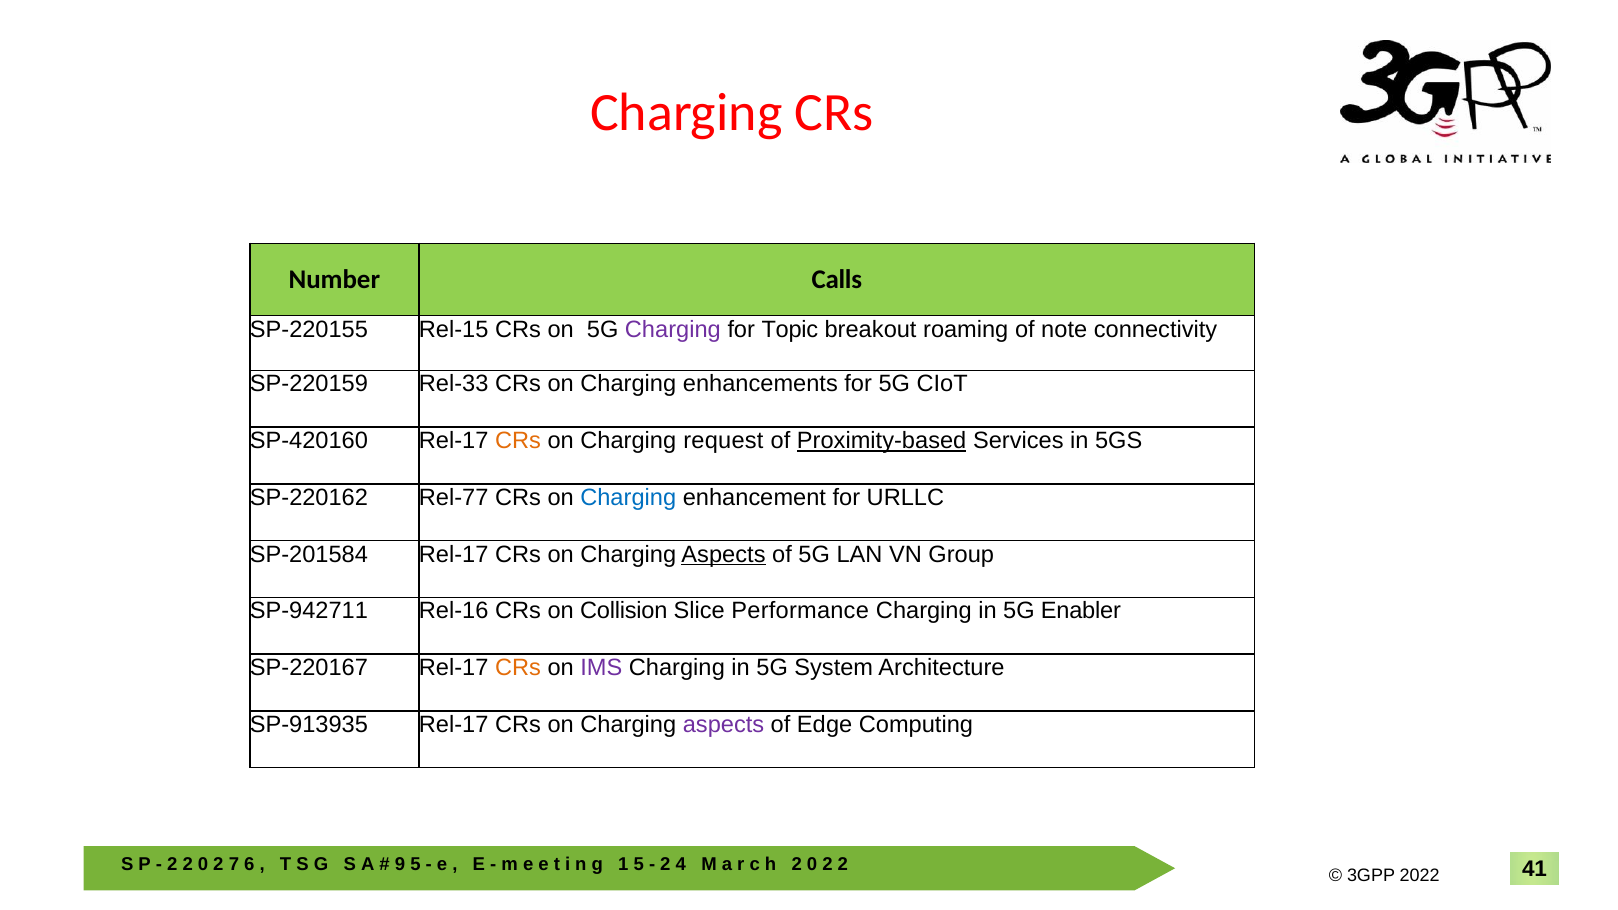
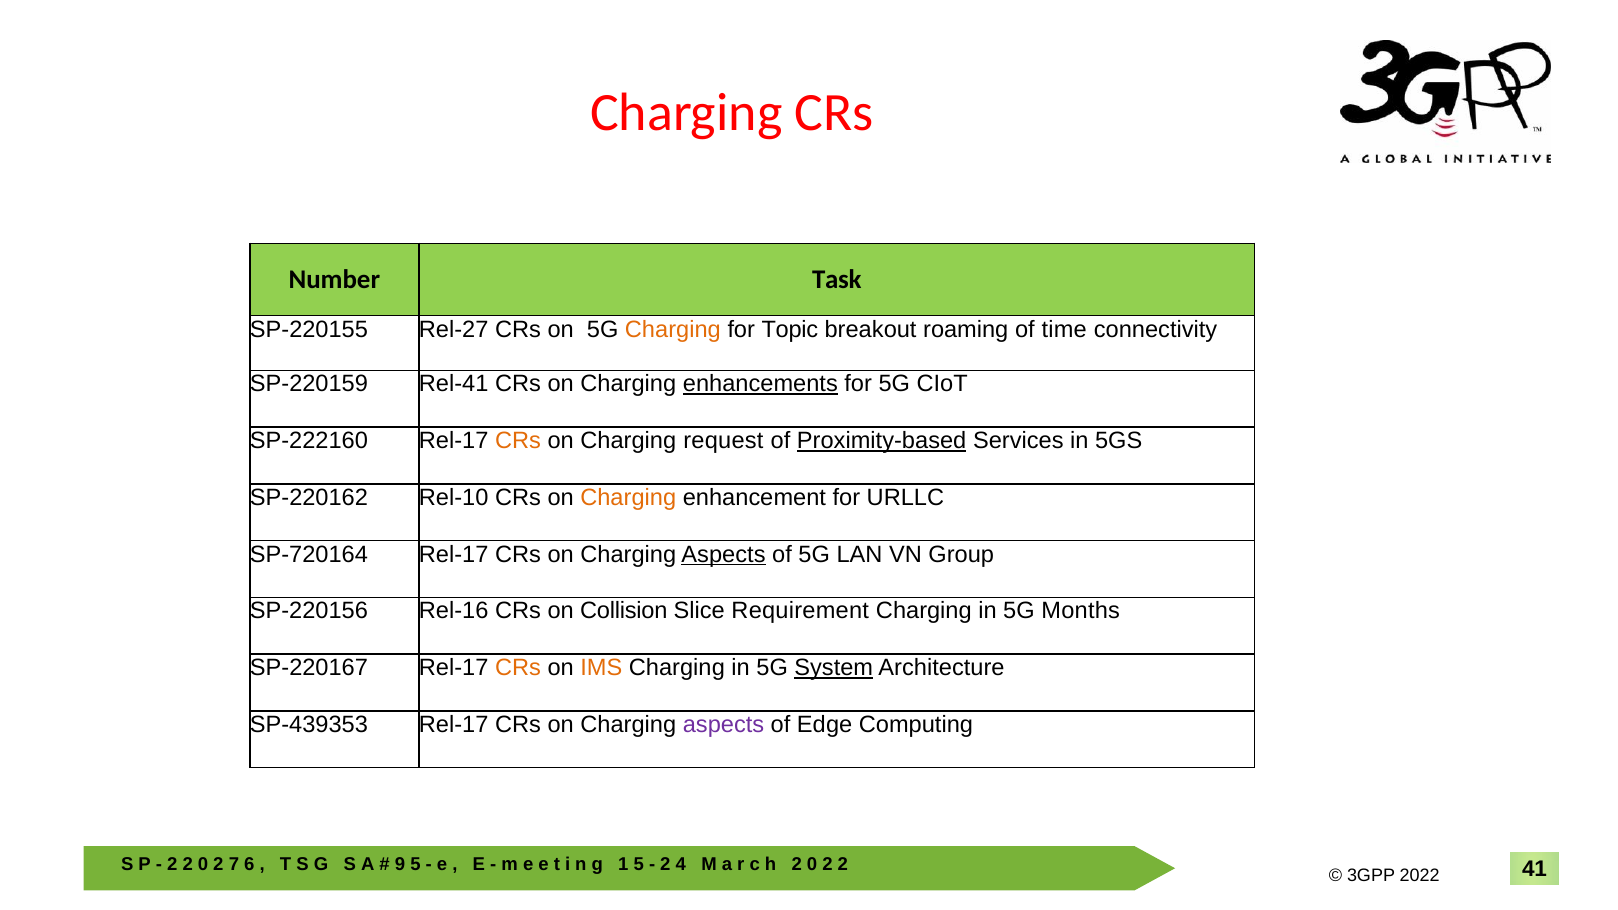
Calls: Calls -> Task
Rel-15: Rel-15 -> Rel-27
Charging at (673, 329) colour: purple -> orange
note: note -> time
Rel-33: Rel-33 -> Rel-41
enhancements underline: none -> present
SP-420160: SP-420160 -> SP-222160
Rel-77: Rel-77 -> Rel-10
Charging at (628, 498) colour: blue -> orange
SP-201584: SP-201584 -> SP-720164
SP-942711: SP-942711 -> SP-220156
Performance: Performance -> Requirement
Enabler: Enabler -> Months
IMS colour: purple -> orange
System underline: none -> present
SP-913935: SP-913935 -> SP-439353
